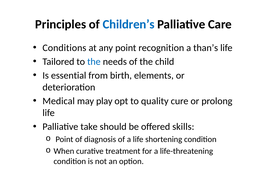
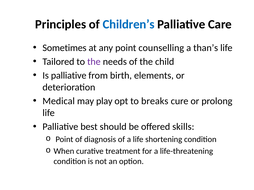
Conditions: Conditions -> Sometimes
recognition: recognition -> counselling
the at (94, 62) colour: blue -> purple
Is essential: essential -> palliative
quality: quality -> breaks
take: take -> best
